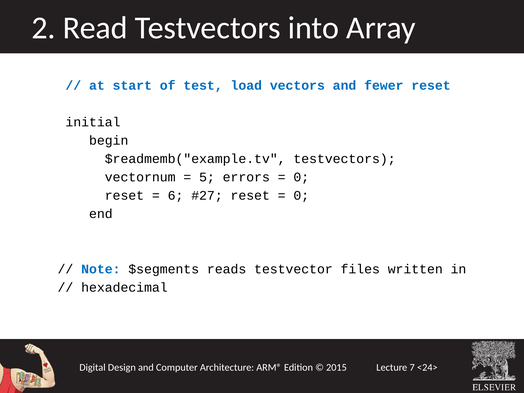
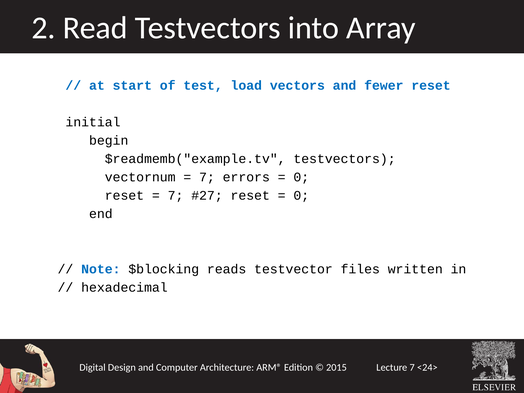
5 at (207, 177): 5 -> 7
6 at (176, 196): 6 -> 7
$segments: $segments -> $blocking
